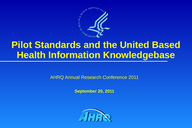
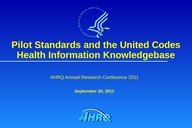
Based: Based -> Codes
